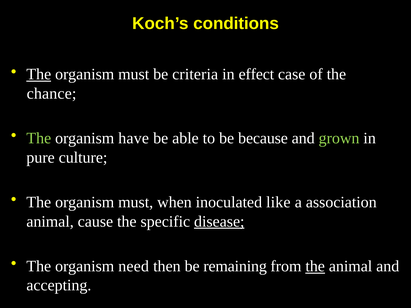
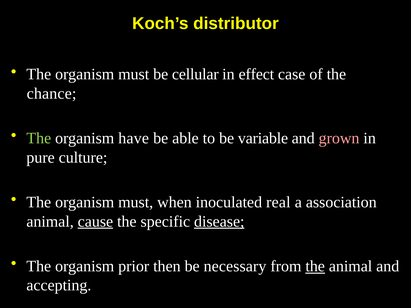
conditions: conditions -> distributor
The at (39, 74) underline: present -> none
criteria: criteria -> cellular
because: because -> variable
grown colour: light green -> pink
like: like -> real
cause underline: none -> present
need: need -> prior
remaining: remaining -> necessary
